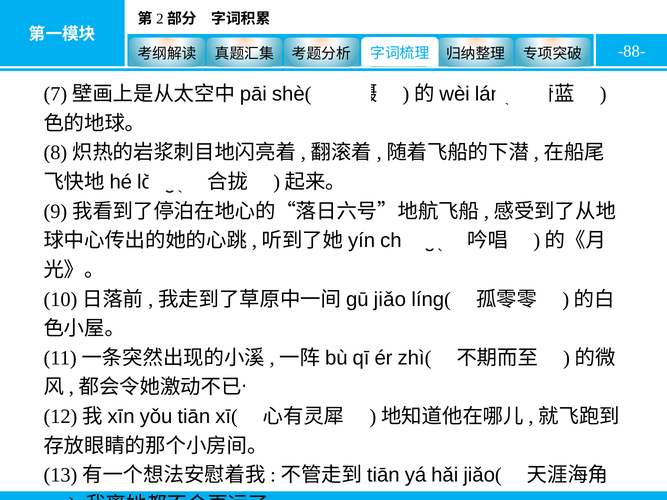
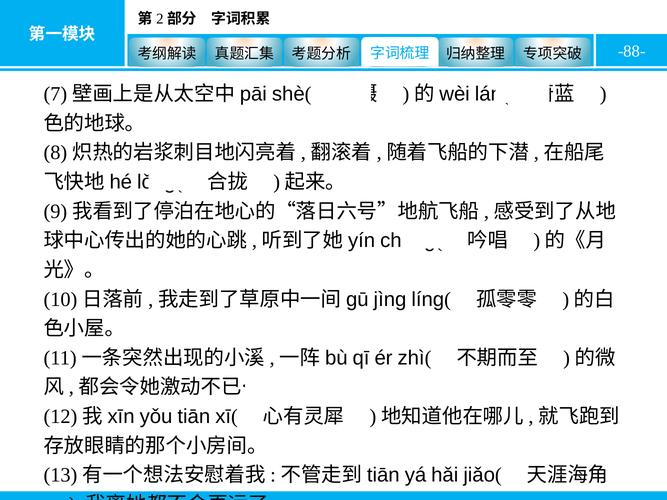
jiǎo: jiǎo -> jìng
